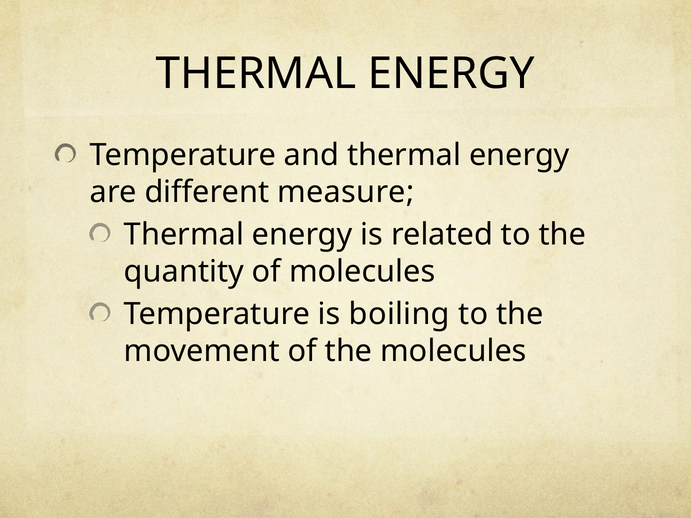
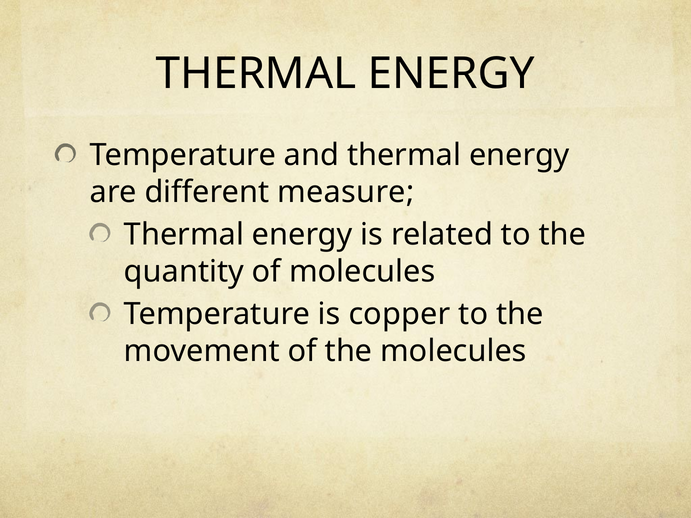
boiling: boiling -> copper
